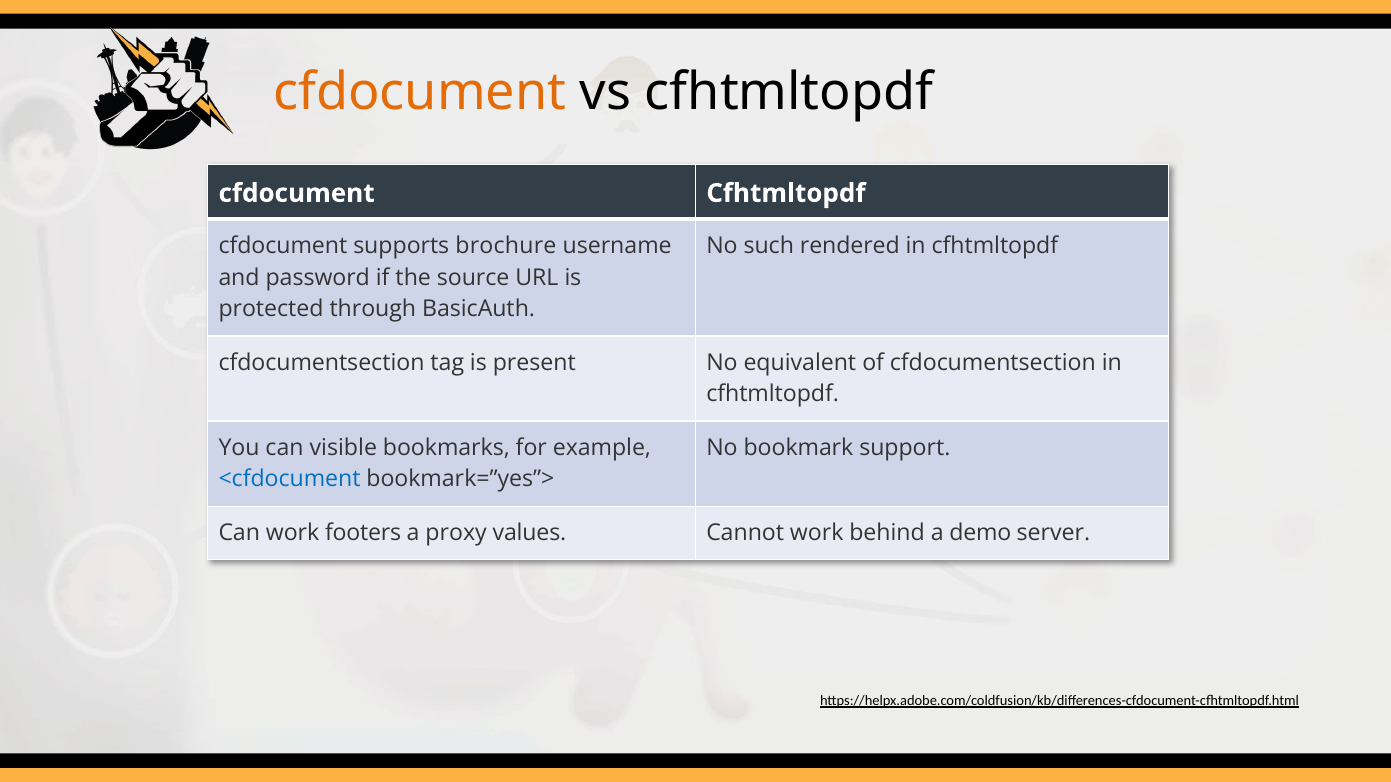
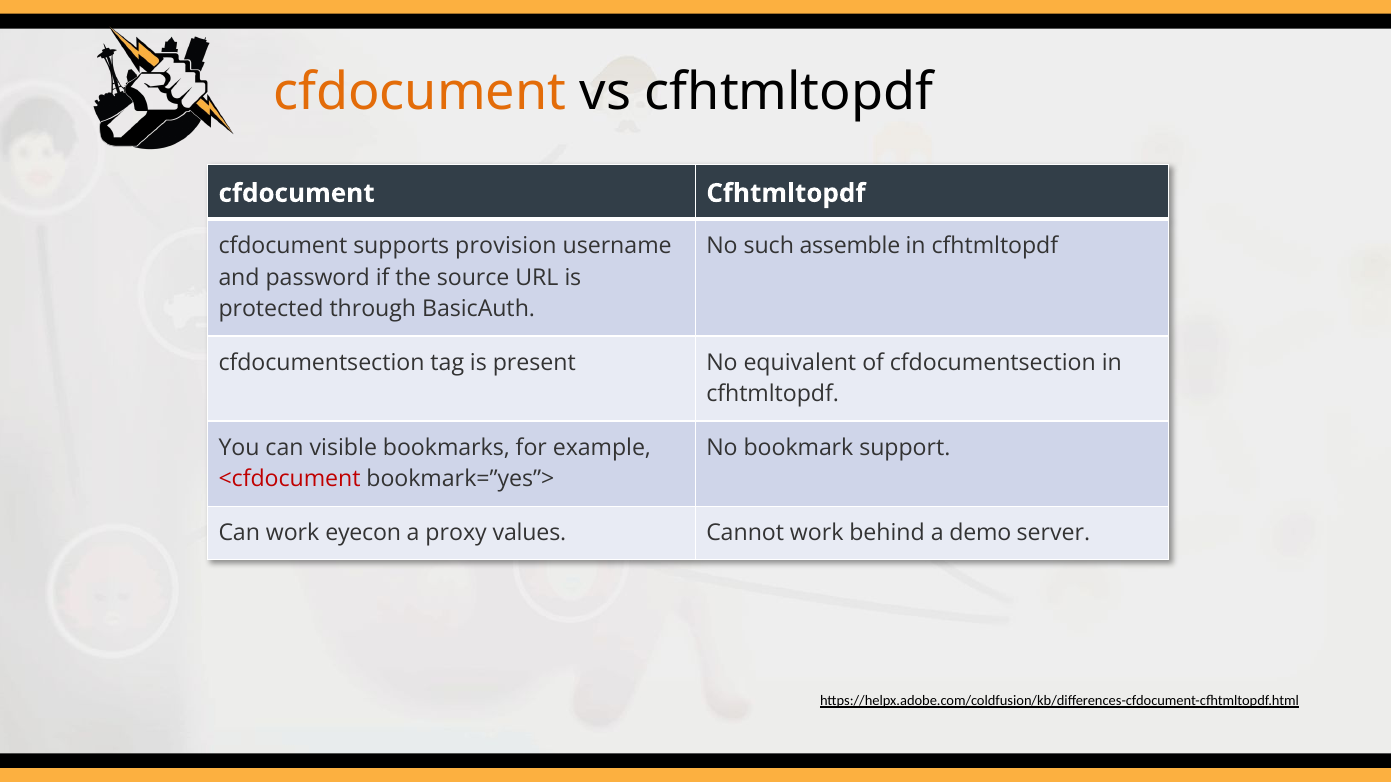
brochure: brochure -> provision
rendered: rendered -> assemble
<cfdocument colour: blue -> red
footers: footers -> eyecon
